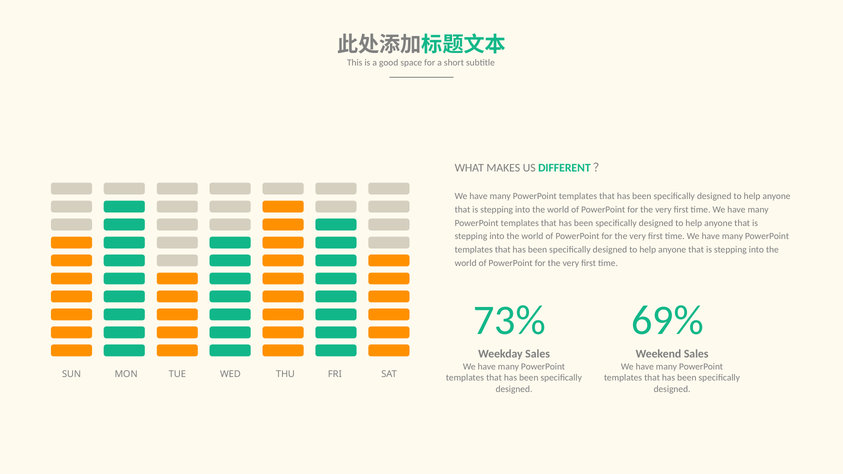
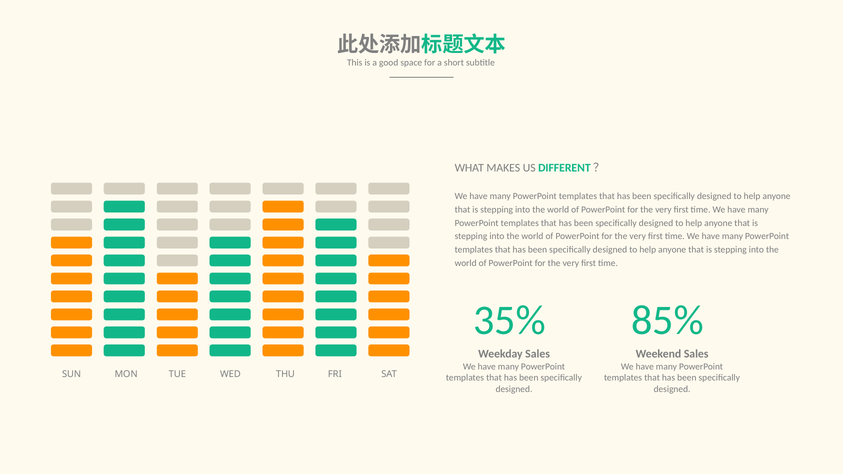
73%: 73% -> 35%
69%: 69% -> 85%
